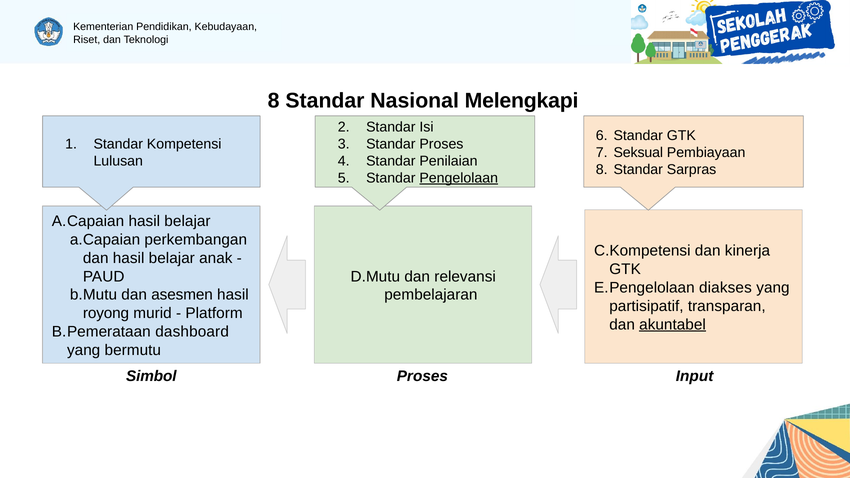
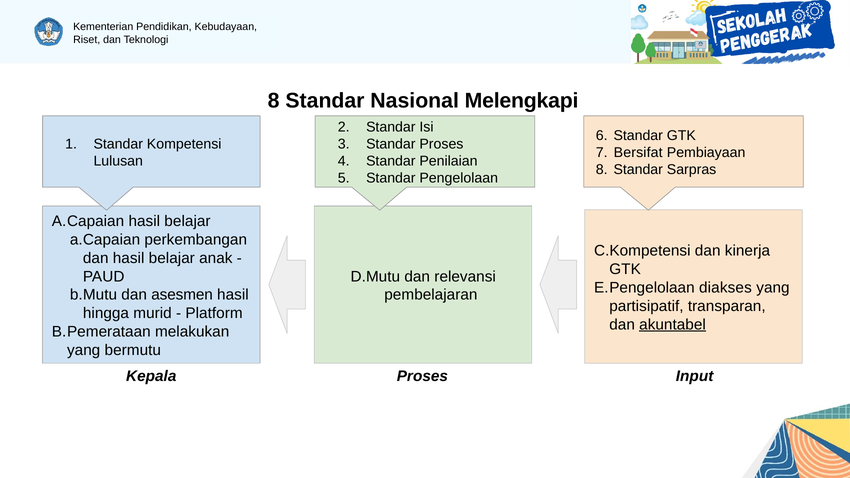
Seksual: Seksual -> Bersifat
Pengelolaan underline: present -> none
royong: royong -> hingga
dashboard: dashboard -> melakukan
Simbol: Simbol -> Kepala
